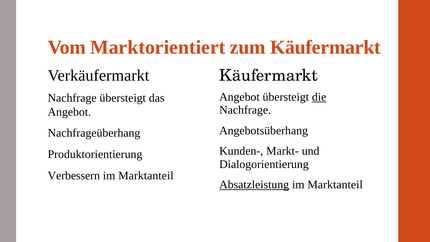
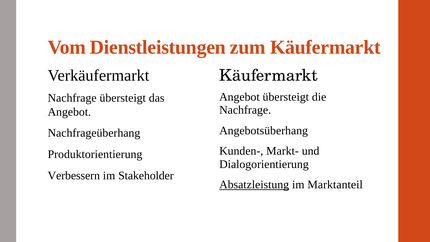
Marktorientiert: Marktorientiert -> Dienstleistungen
die underline: present -> none
Marktanteil at (146, 175): Marktanteil -> Stakeholder
